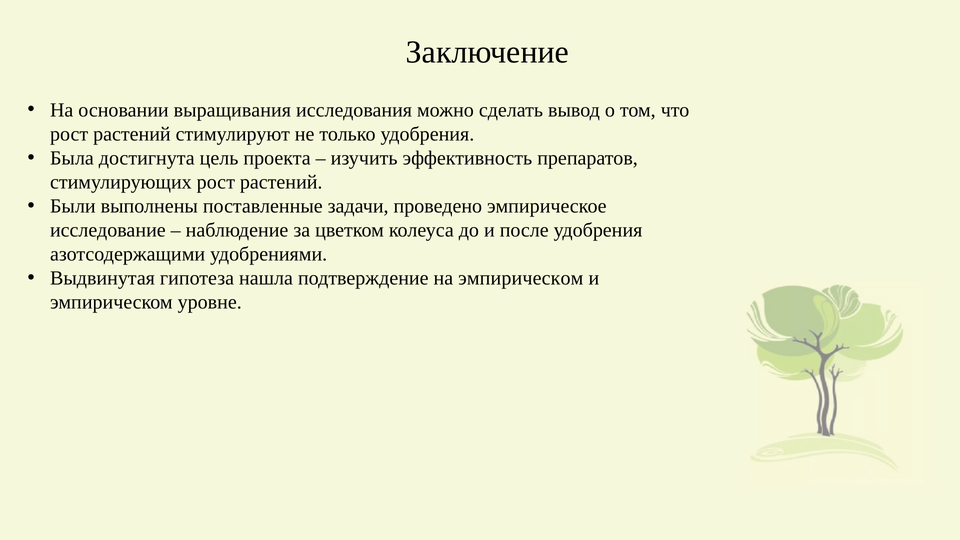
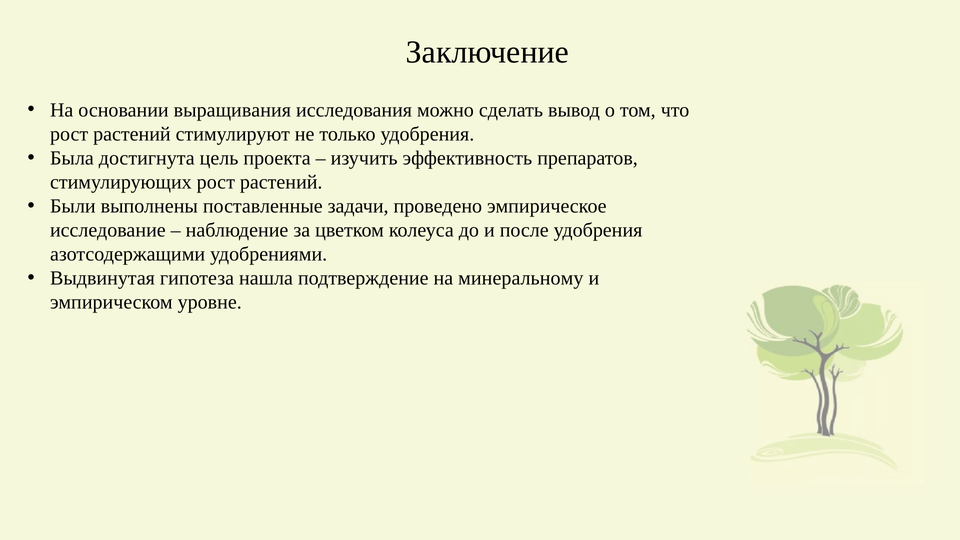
на эмпирическом: эмпирическом -> минеральному
